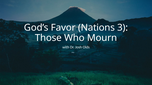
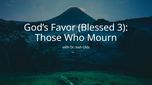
Nations: Nations -> Blessed
